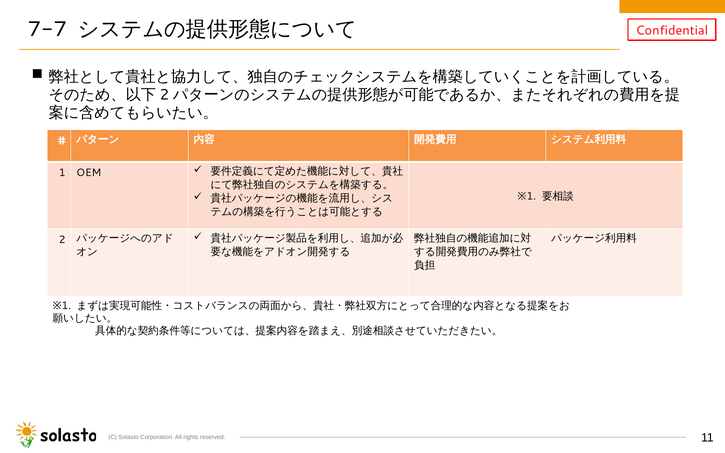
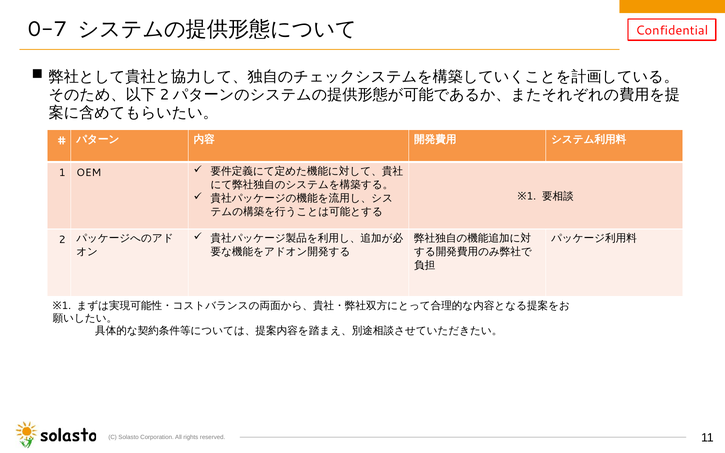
7-7: 7-7 -> 0-7
